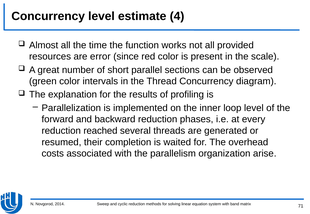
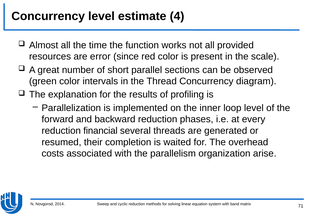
reached: reached -> financial
